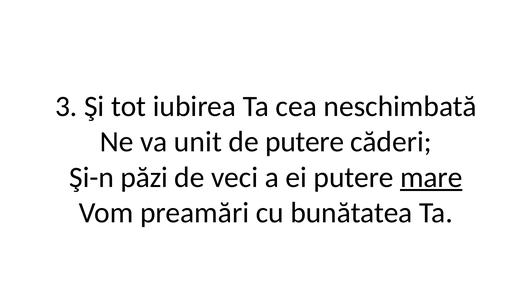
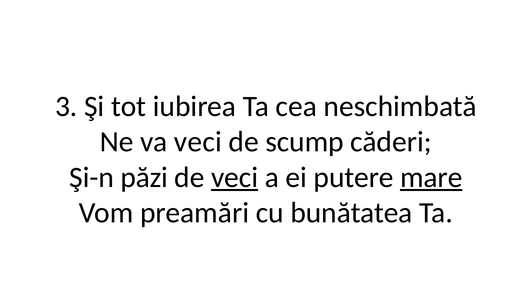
va unit: unit -> veci
de putere: putere -> scump
veci at (235, 177) underline: none -> present
